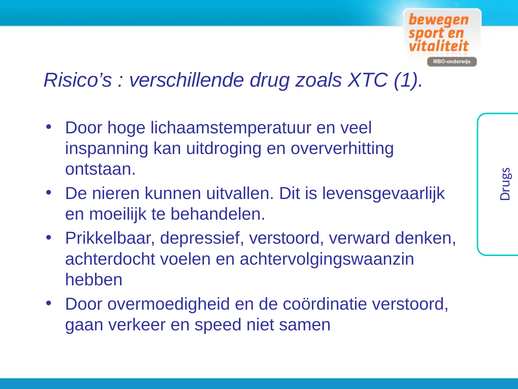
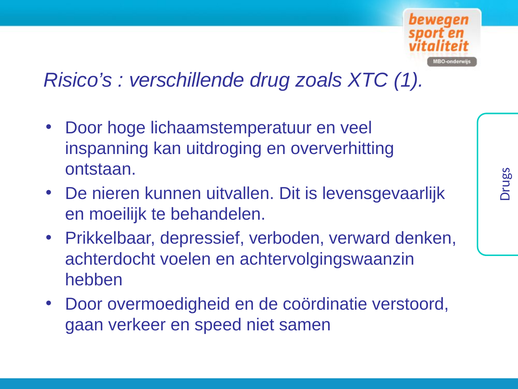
depressief verstoord: verstoord -> verboden
